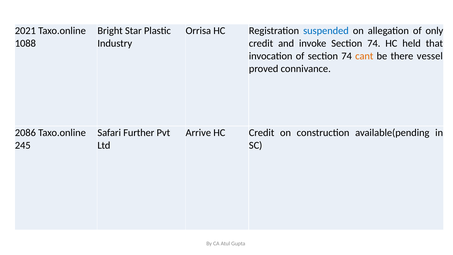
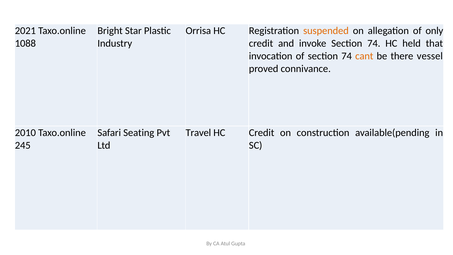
suspended colour: blue -> orange
2086: 2086 -> 2010
Further: Further -> Seating
Arrive: Arrive -> Travel
